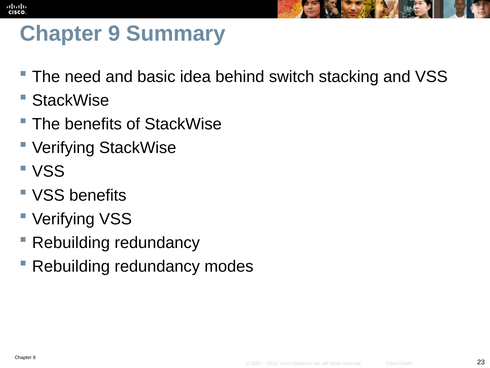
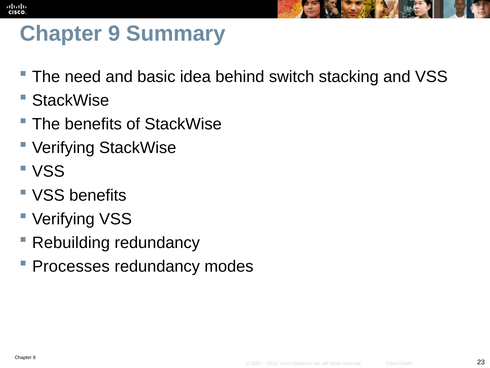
Rebuilding at (71, 266): Rebuilding -> Processes
